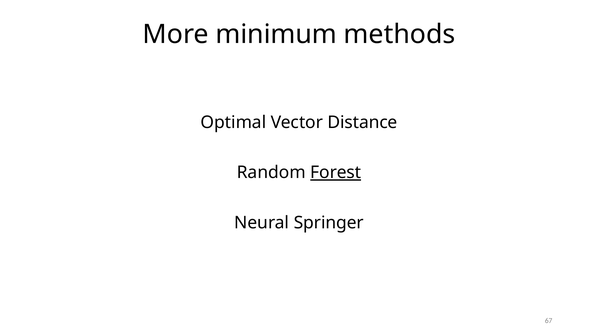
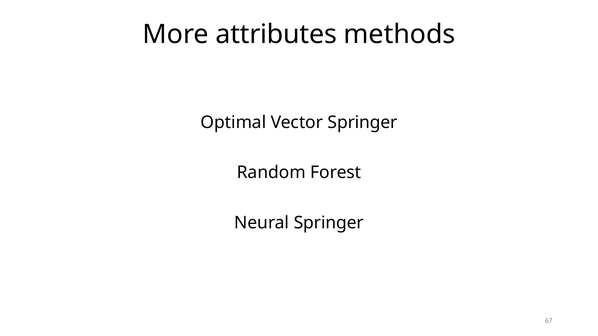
minimum: minimum -> attributes
Vector Distance: Distance -> Springer
Forest underline: present -> none
